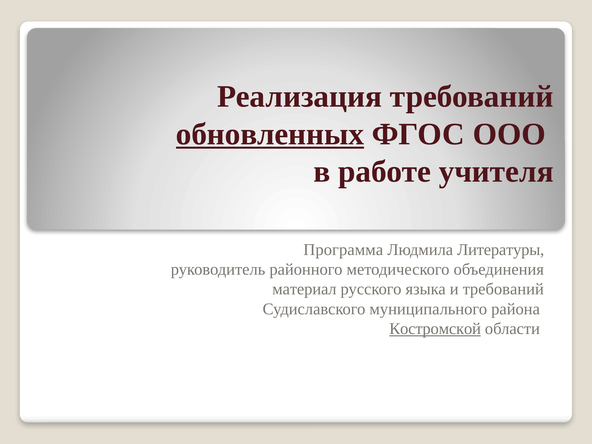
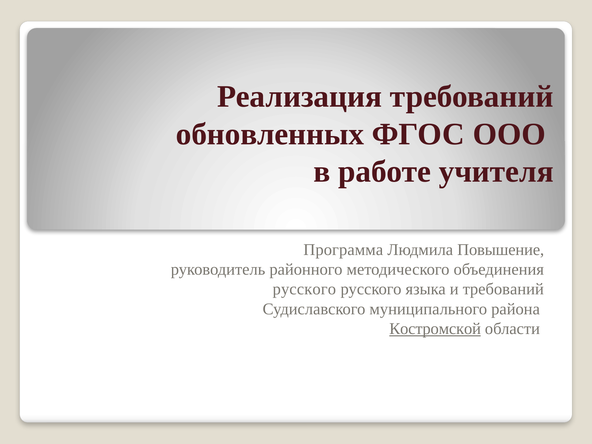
обновленных underline: present -> none
Литературы: Литературы -> Повышение
материал at (304, 289): материал -> русского
